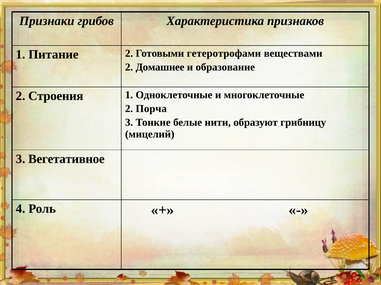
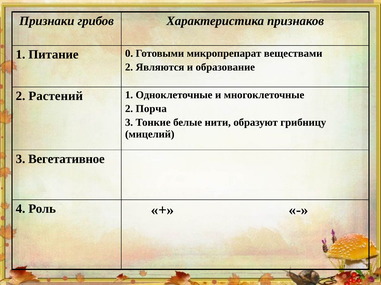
Питание 2: 2 -> 0
гетеротрофами: гетеротрофами -> микропрепарат
Домашнее: Домашнее -> Являются
Строения: Строения -> Растений
